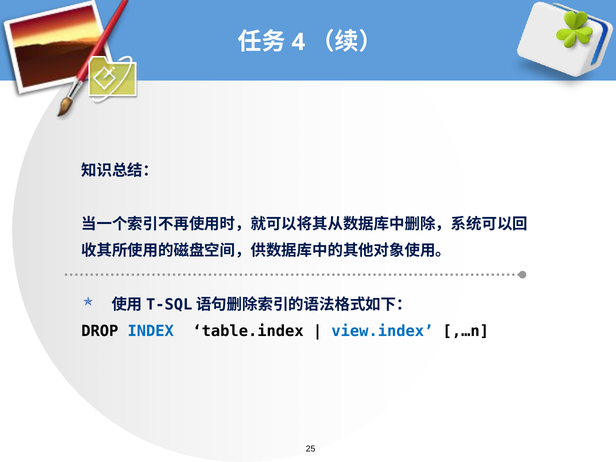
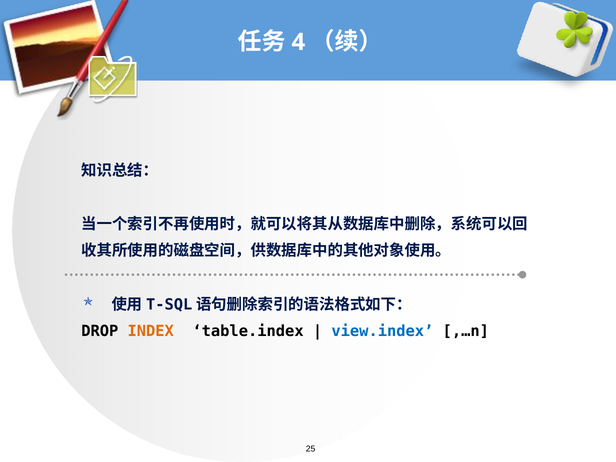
INDEX colour: blue -> orange
